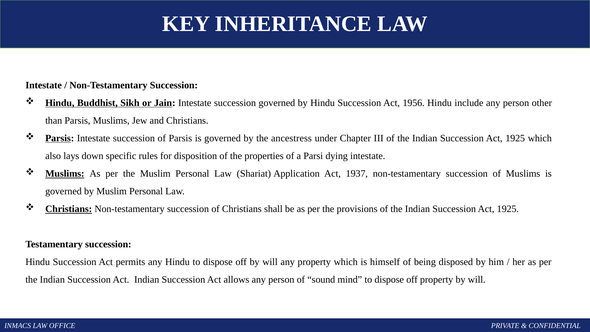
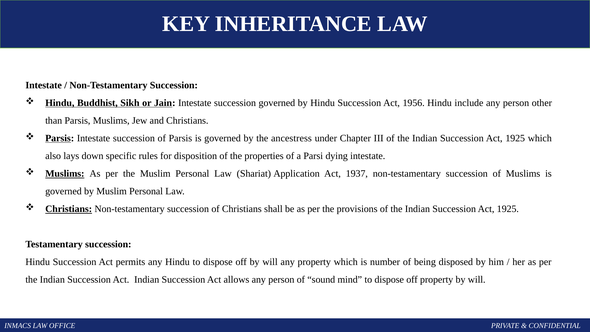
himself: himself -> number
